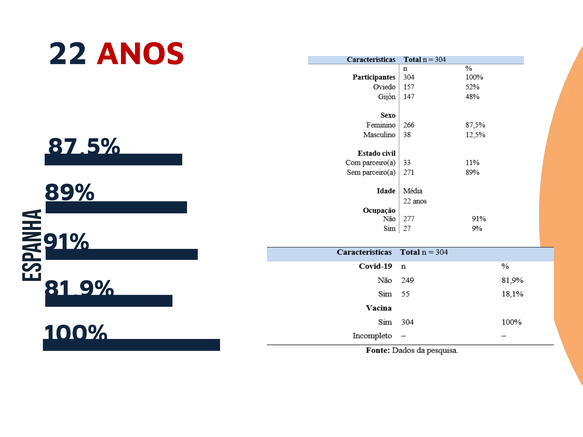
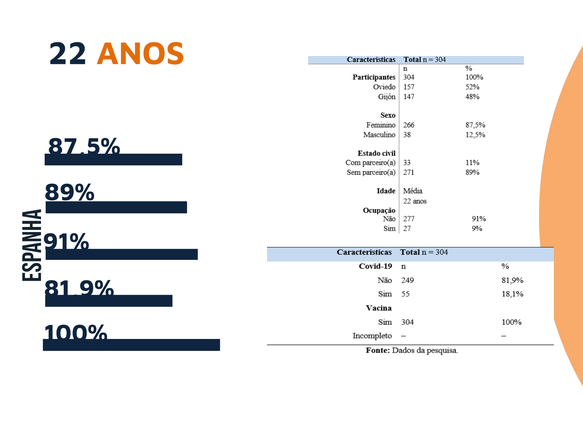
ANOS colour: red -> orange
